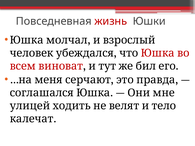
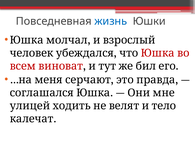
жизнь colour: red -> blue
